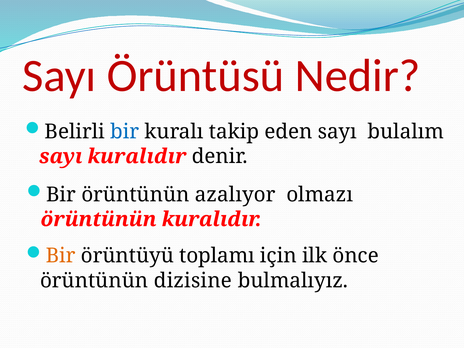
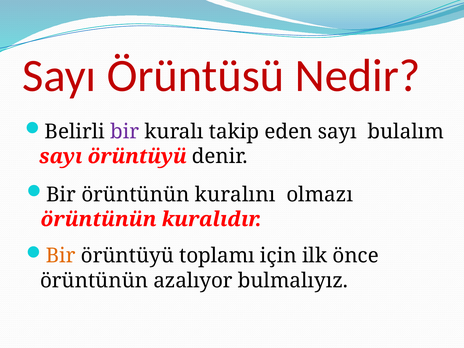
bir at (125, 132) colour: blue -> purple
sayı kuralıdır: kuralıdır -> örüntüyü
azalıyor: azalıyor -> kuralını
dizisine: dizisine -> azalıyor
